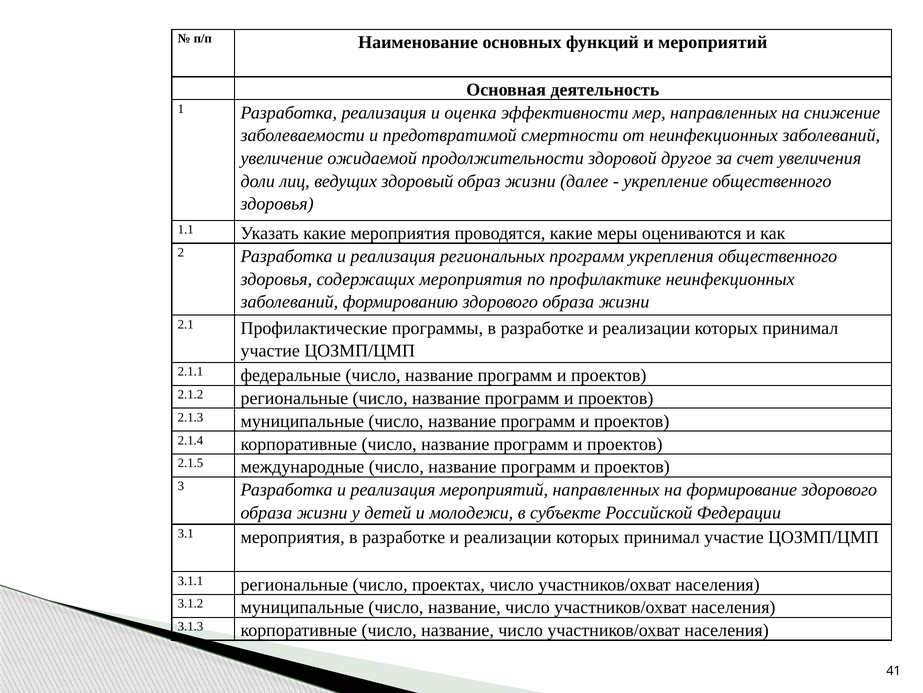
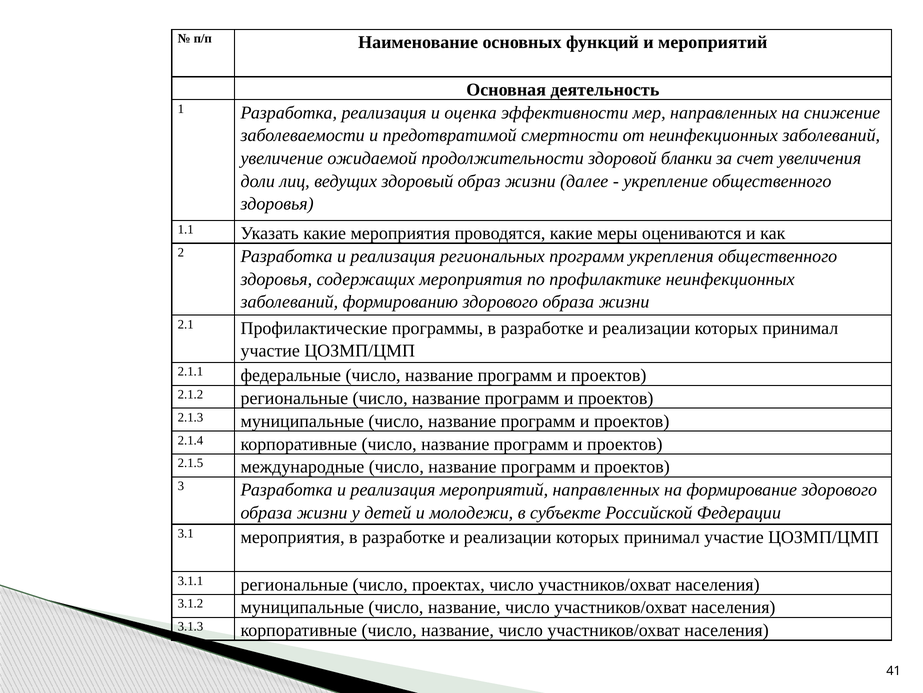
другое: другое -> бланки
